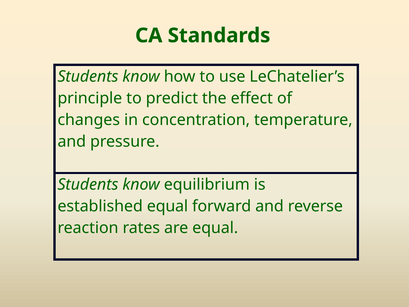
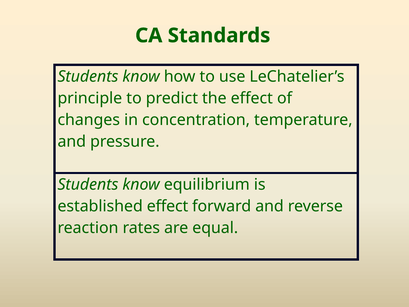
established equal: equal -> effect
